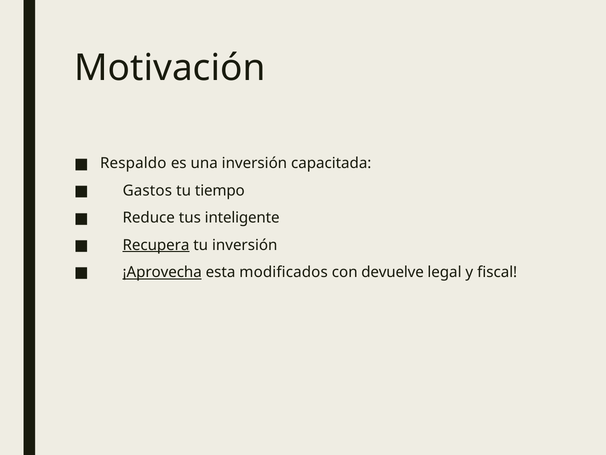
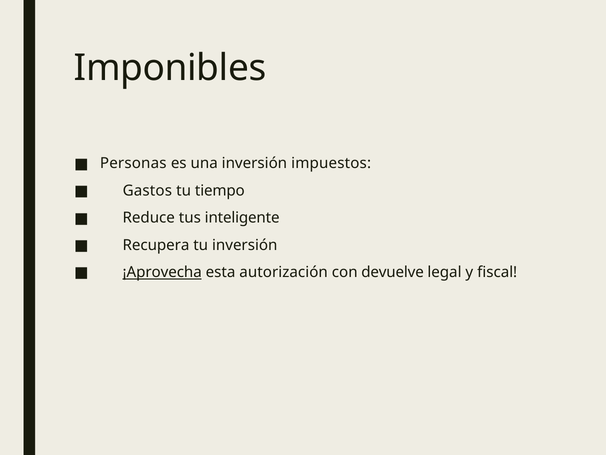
Motivación: Motivación -> Imponibles
Respaldo: Respaldo -> Personas
capacitada: capacitada -> impuestos
Recupera underline: present -> none
modificados: modificados -> autorización
